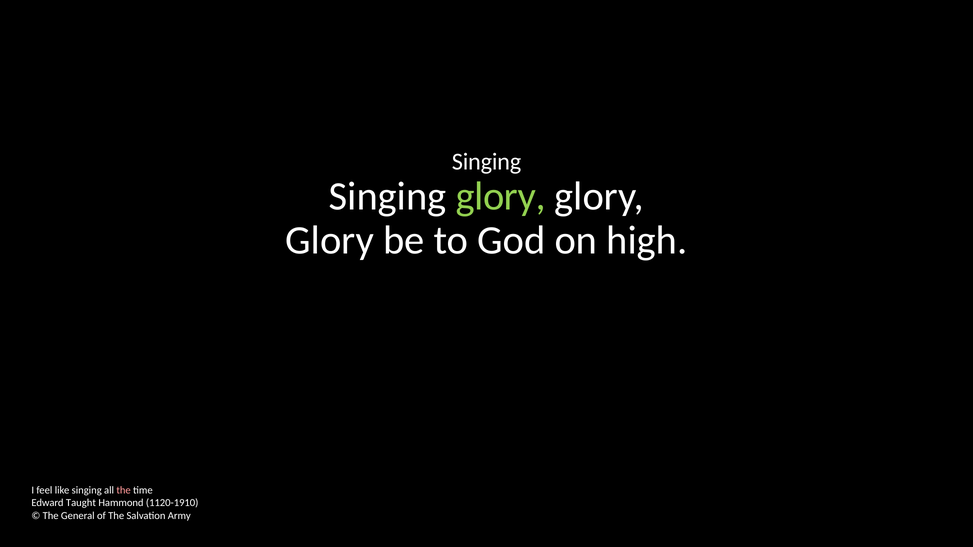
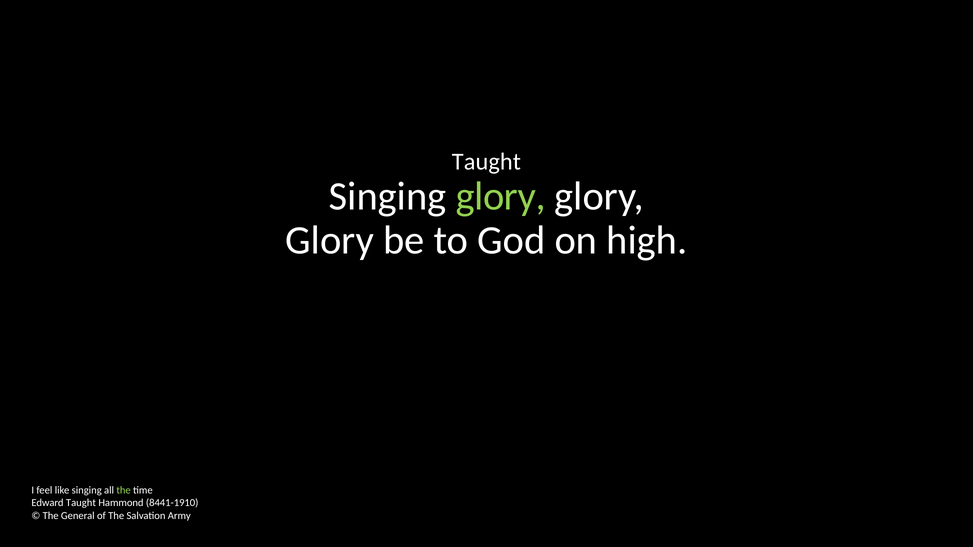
Singing at (487, 162): Singing -> Taught
the at (124, 490) colour: pink -> light green
1120-1910: 1120-1910 -> 8441-1910
